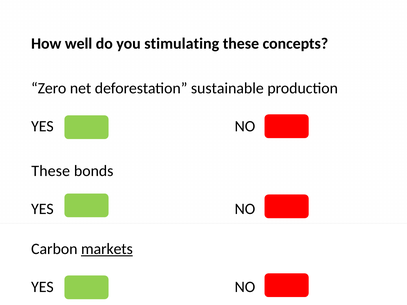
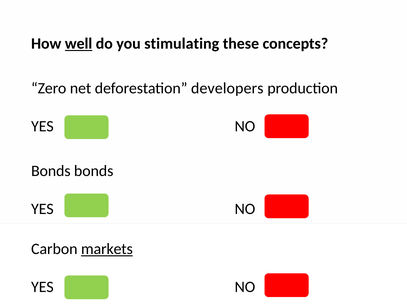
well underline: none -> present
sustainable: sustainable -> developers
These at (51, 171): These -> Bonds
